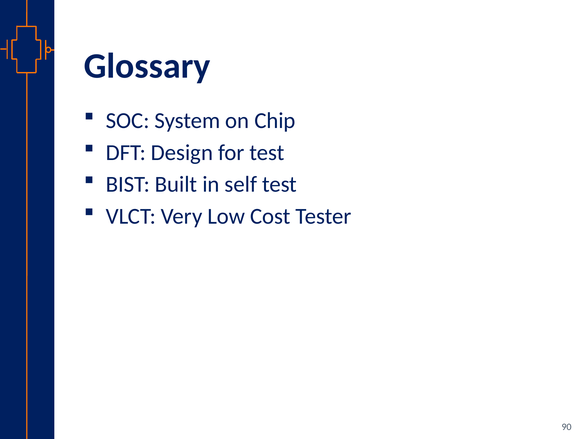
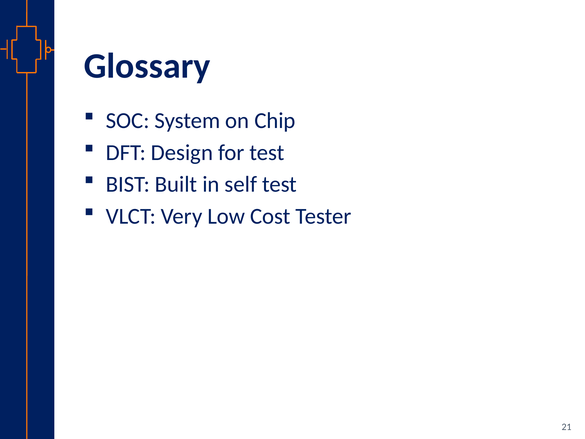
90: 90 -> 21
